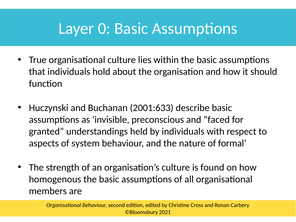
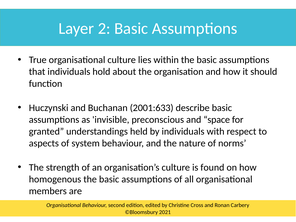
0: 0 -> 2
faced: faced -> space
formal: formal -> norms
